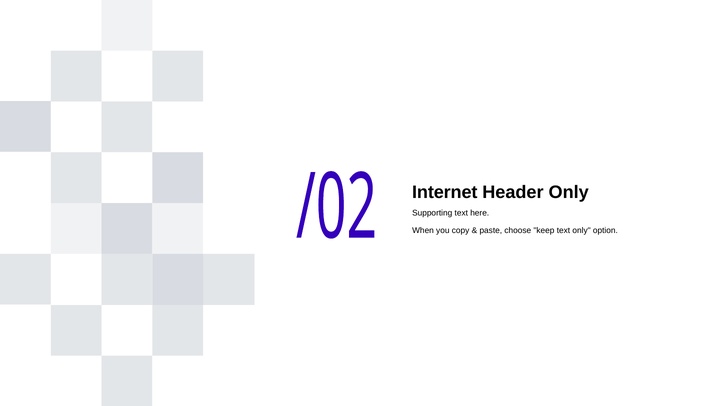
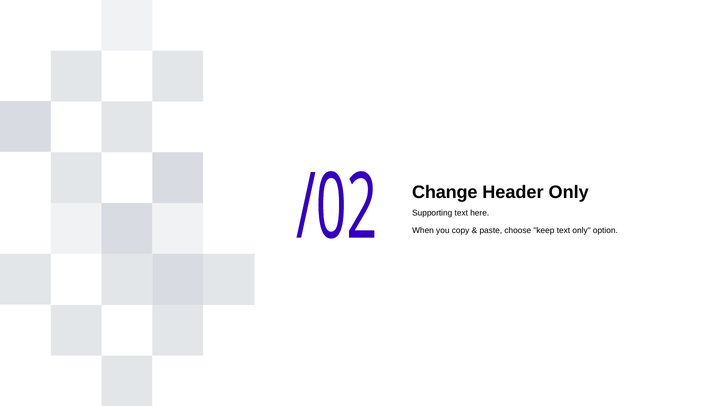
Internet: Internet -> Change
